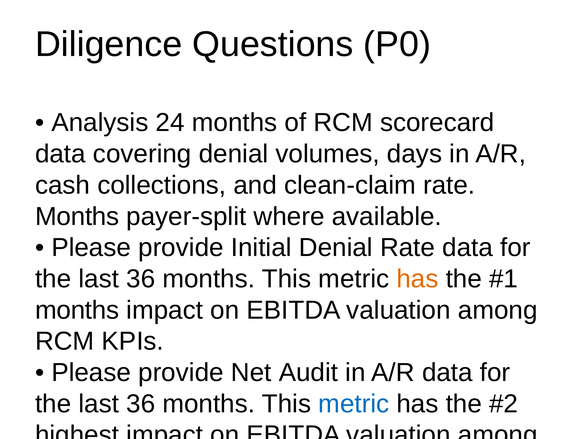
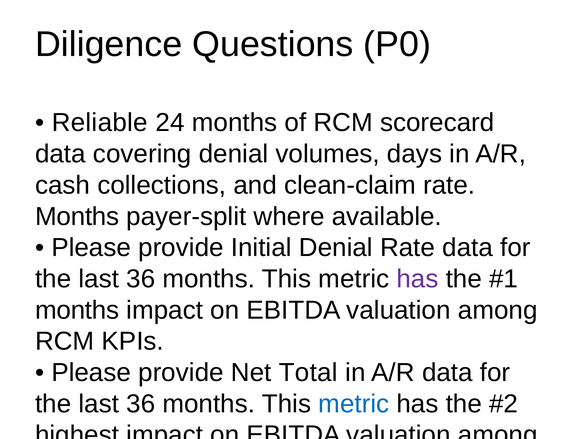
Analysis: Analysis -> Reliable
has at (417, 279) colour: orange -> purple
Audit: Audit -> Total
